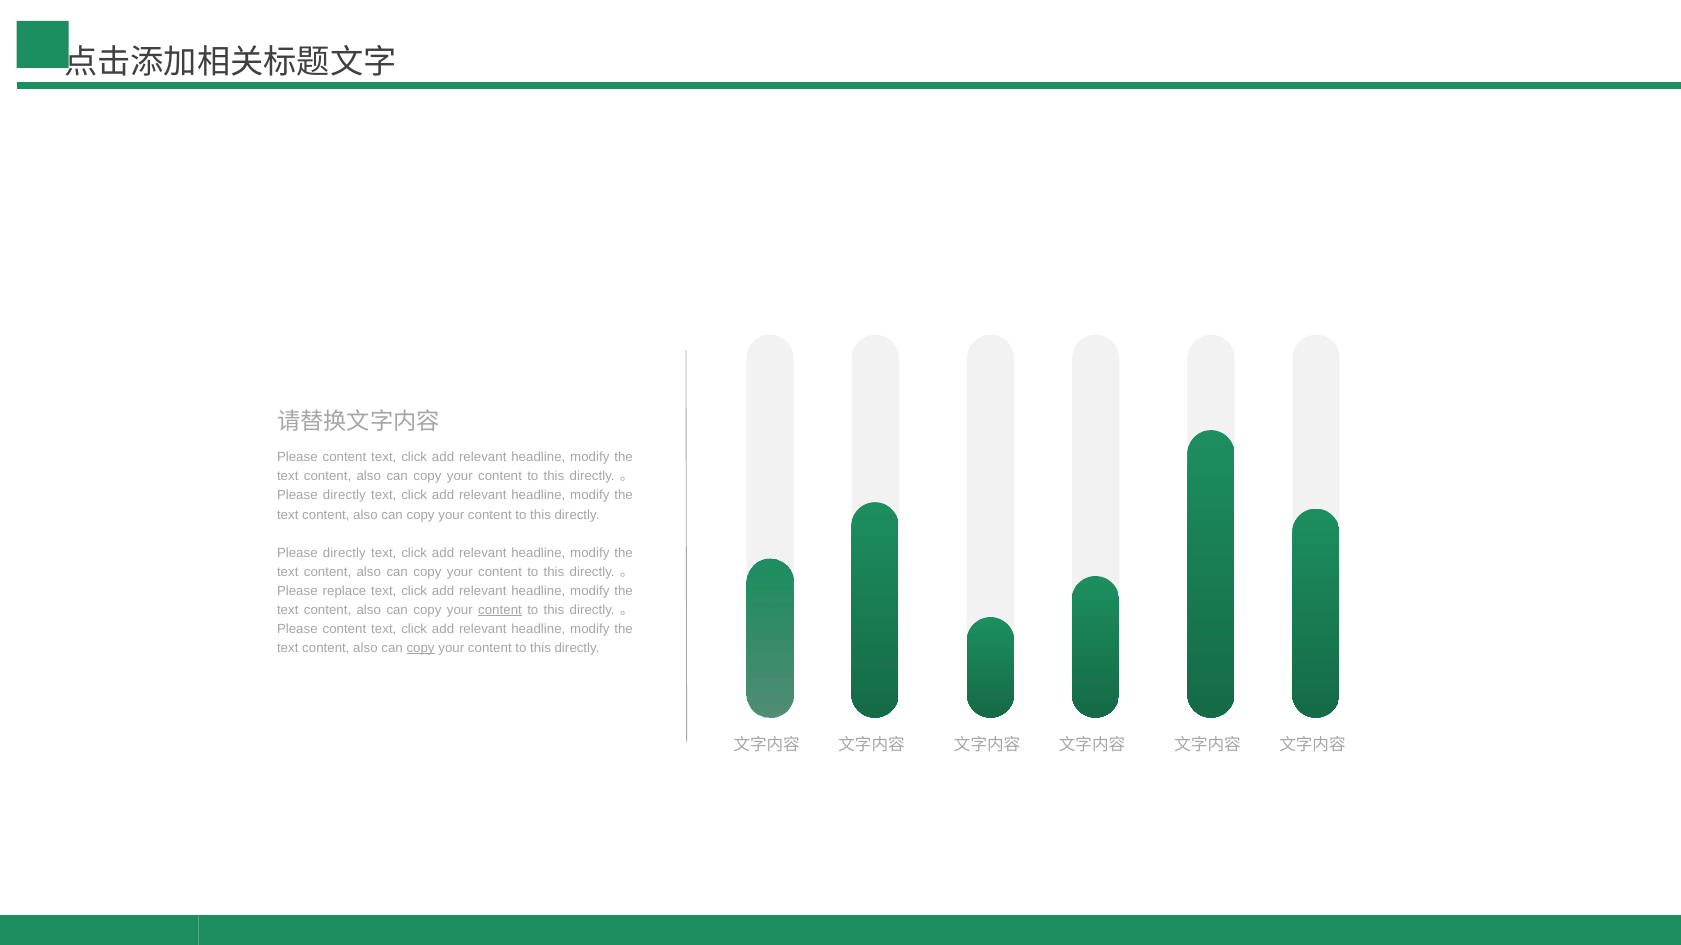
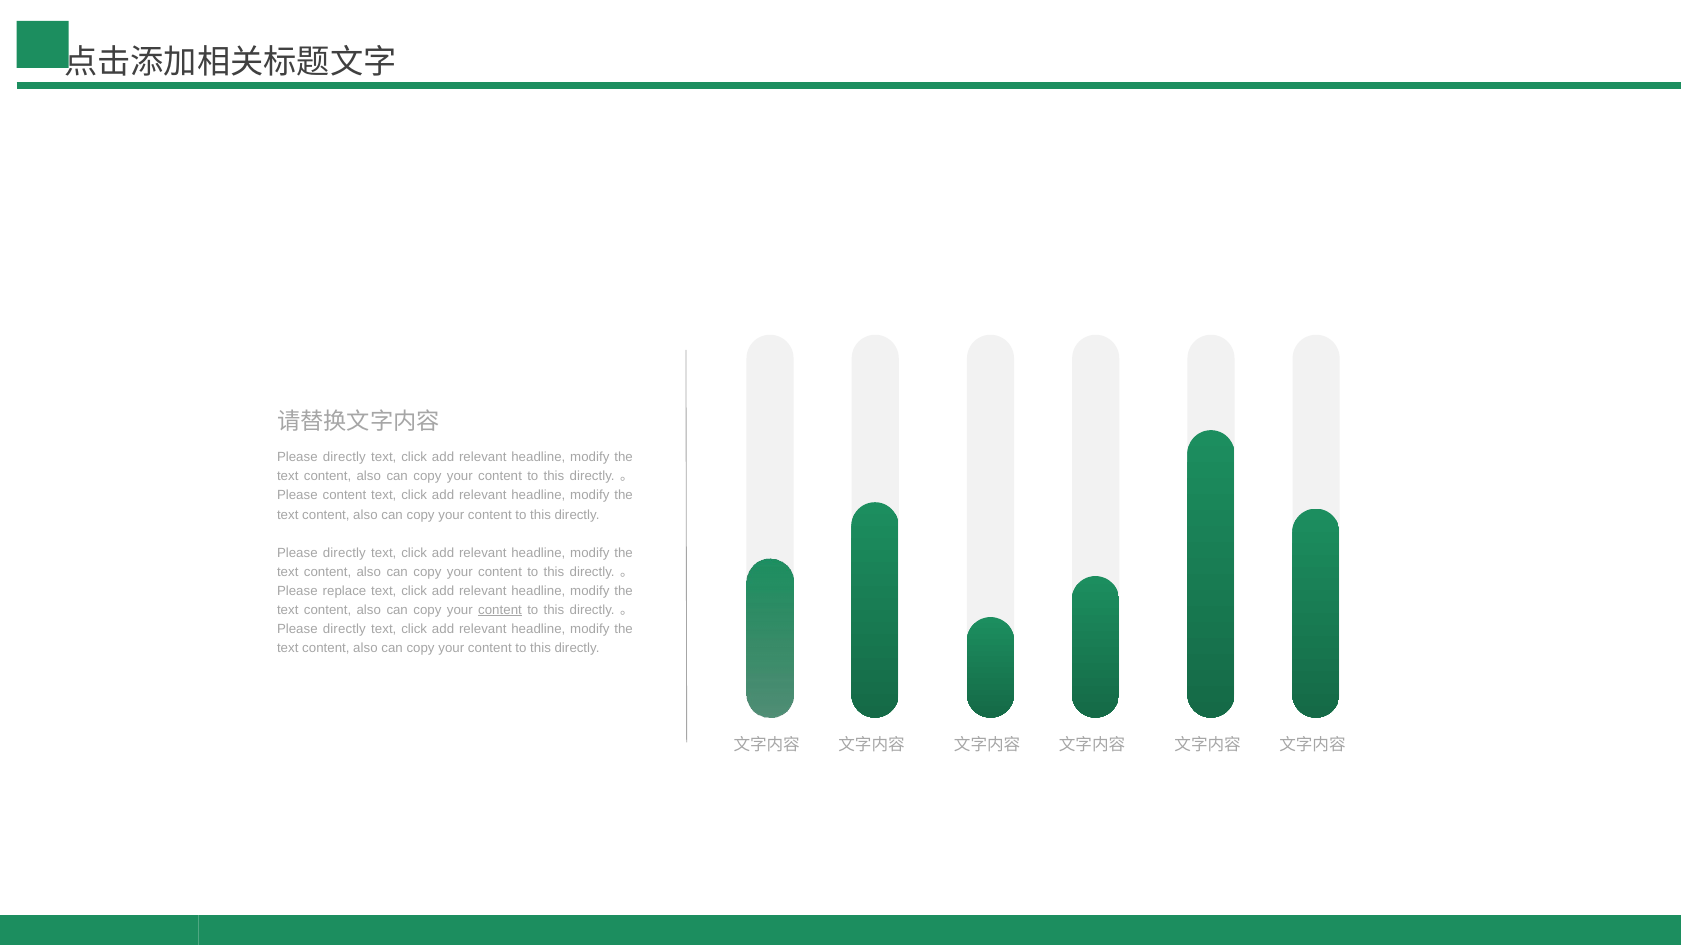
content at (344, 458): content -> directly
directly at (344, 496): directly -> content
content at (344, 629): content -> directly
copy at (421, 648) underline: present -> none
